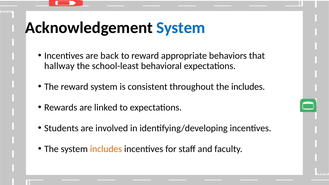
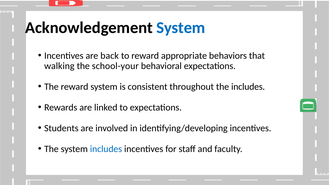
hallway: hallway -> walking
school-least: school-least -> school-your
includes at (106, 149) colour: orange -> blue
